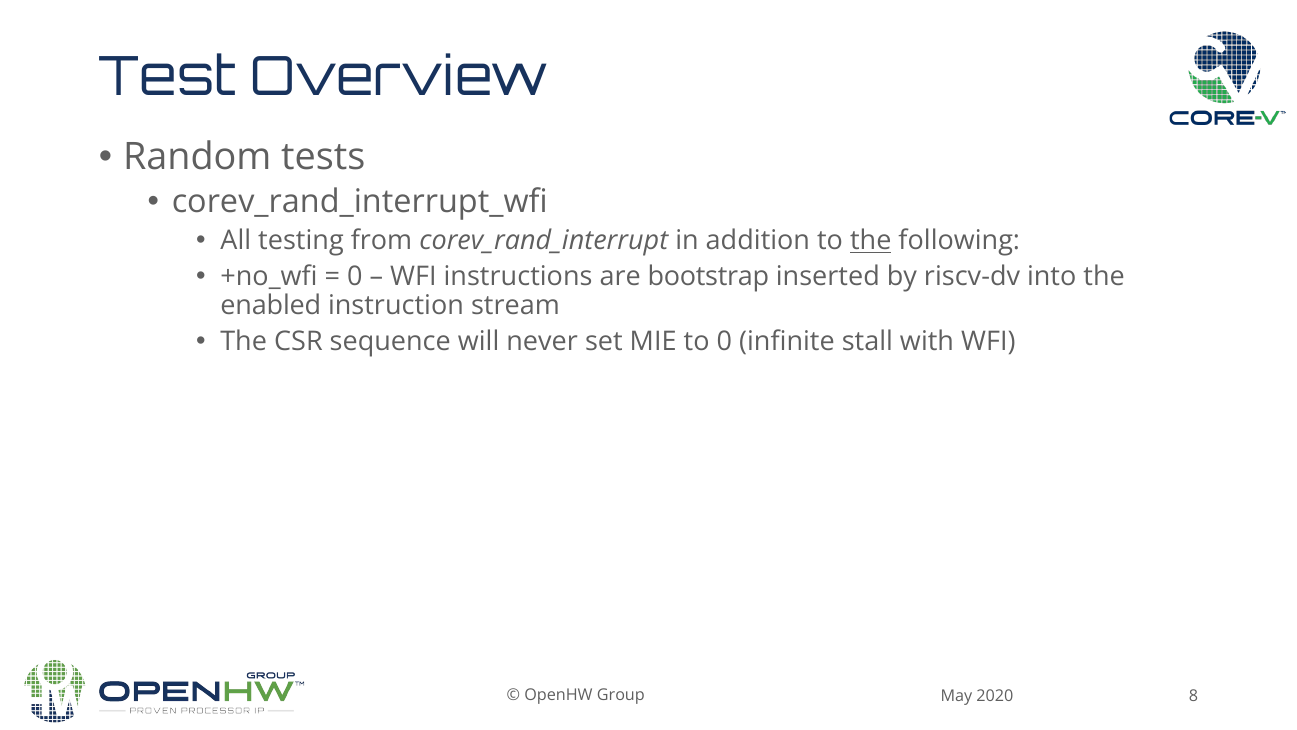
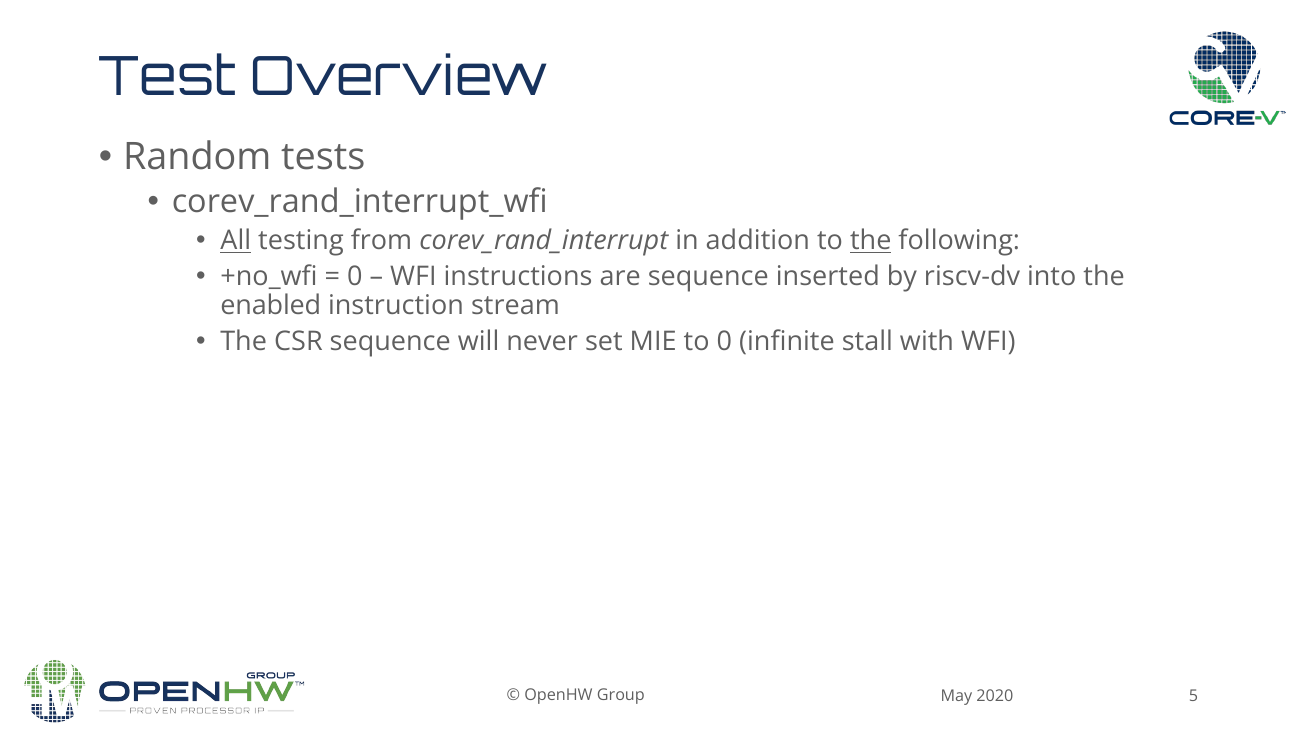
All underline: none -> present
are bootstrap: bootstrap -> sequence
8: 8 -> 5
